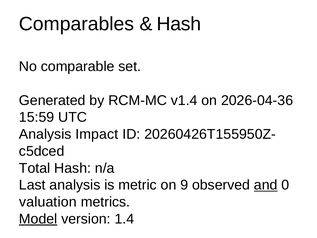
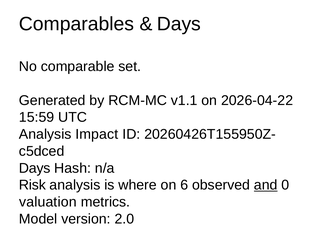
Hash at (179, 24): Hash -> Days
v1.4: v1.4 -> v1.1
2026-04-36: 2026-04-36 -> 2026-04-22
Total at (35, 168): Total -> Days
Last: Last -> Risk
metric: metric -> where
9: 9 -> 6
Model underline: present -> none
1.4: 1.4 -> 2.0
